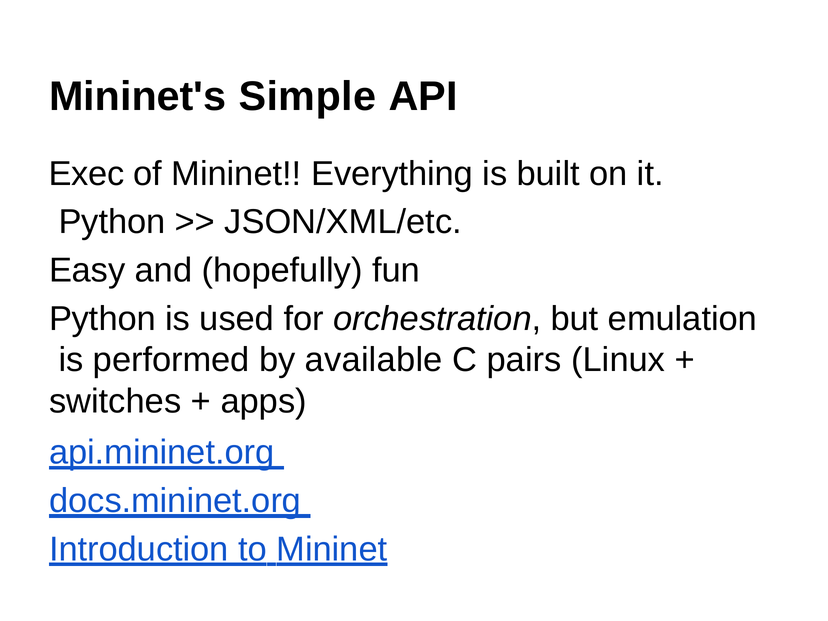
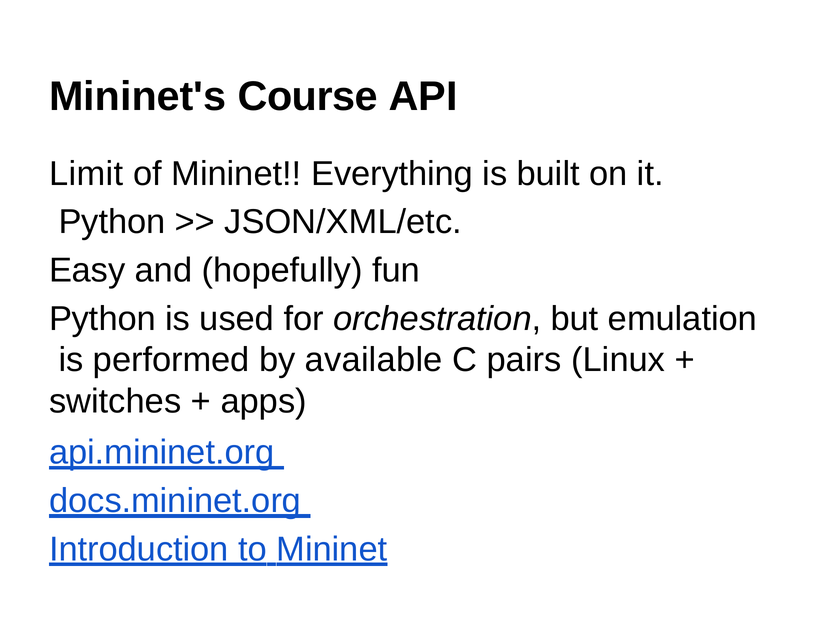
Simple: Simple -> Course
Exec: Exec -> Limit
